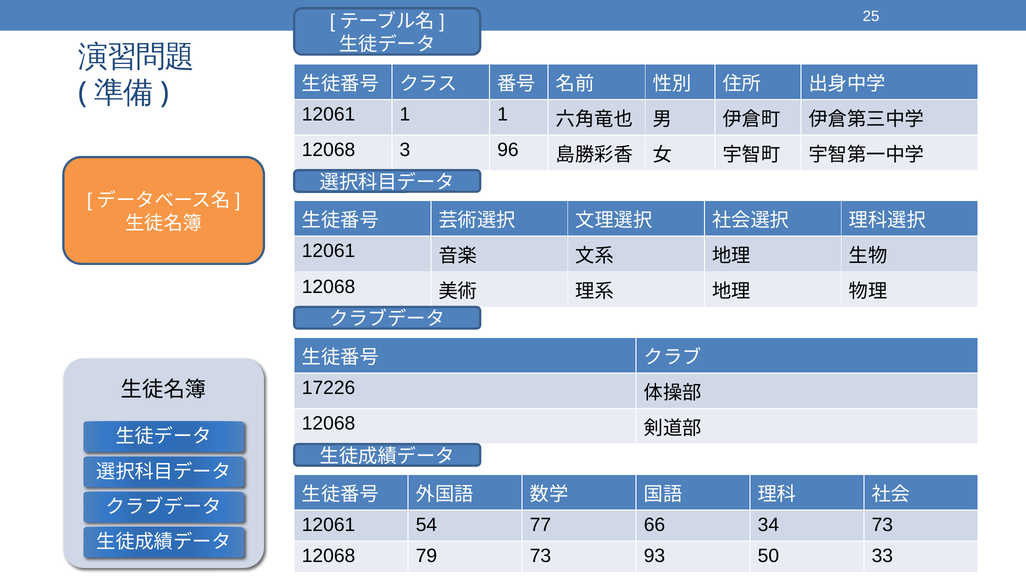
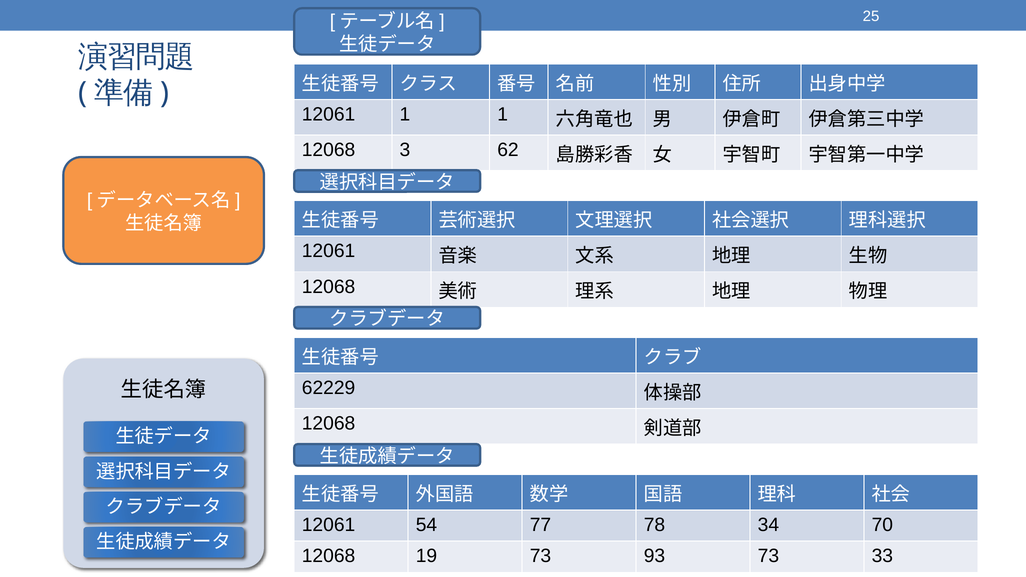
96: 96 -> 62
17226: 17226 -> 62229
66: 66 -> 78
34 73: 73 -> 70
79: 79 -> 19
93 50: 50 -> 73
